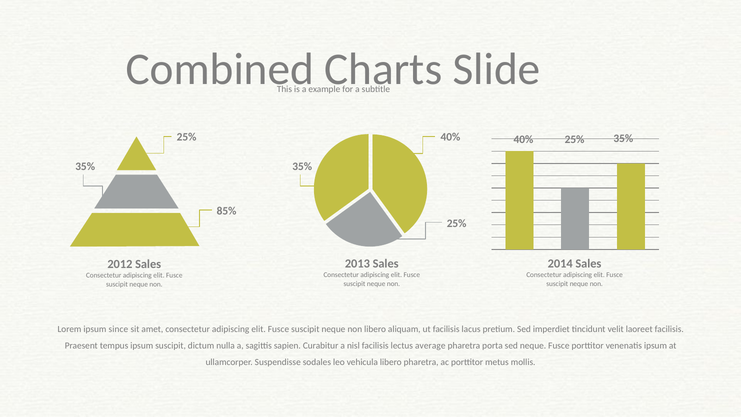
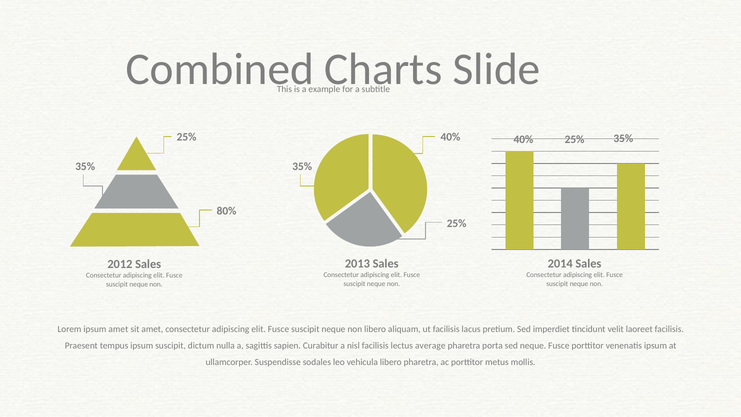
85%: 85% -> 80%
ipsum since: since -> amet
